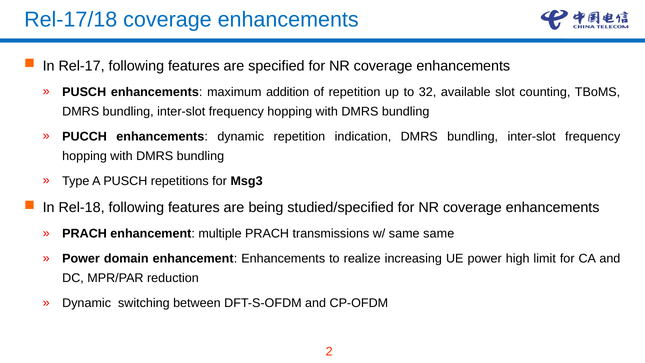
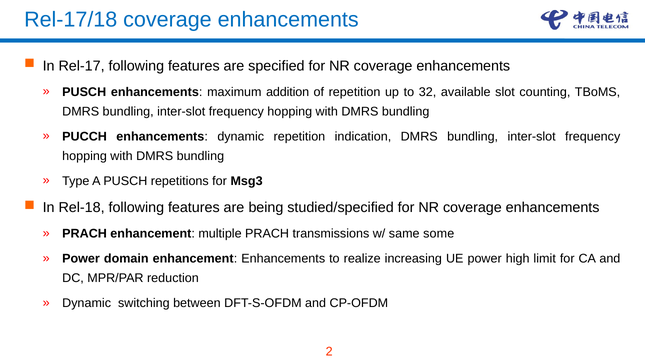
same same: same -> some
